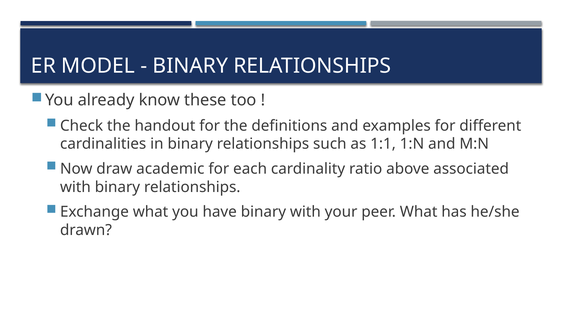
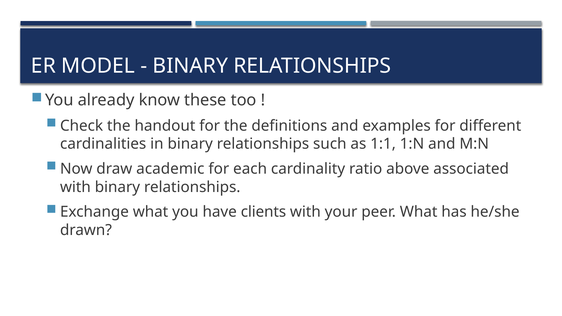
have binary: binary -> clients
